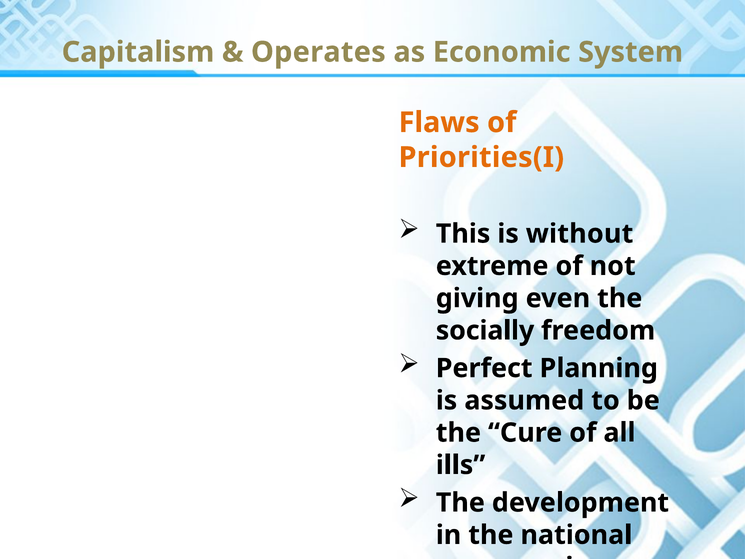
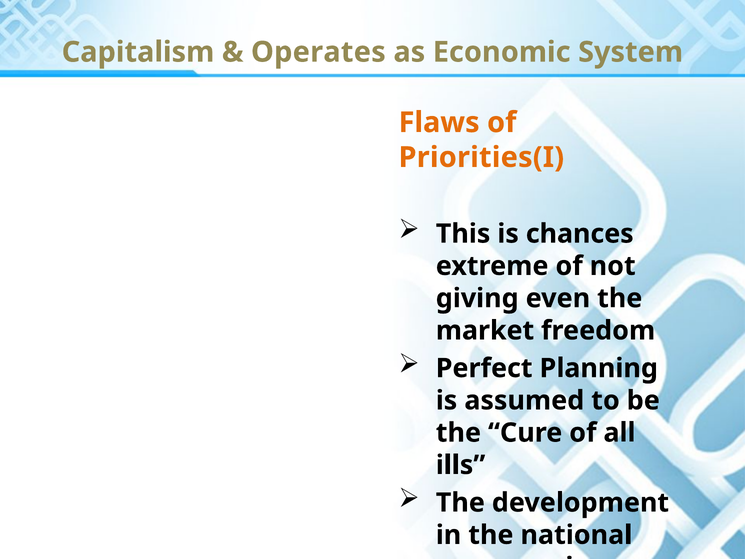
without: without -> chances
socially: socially -> market
